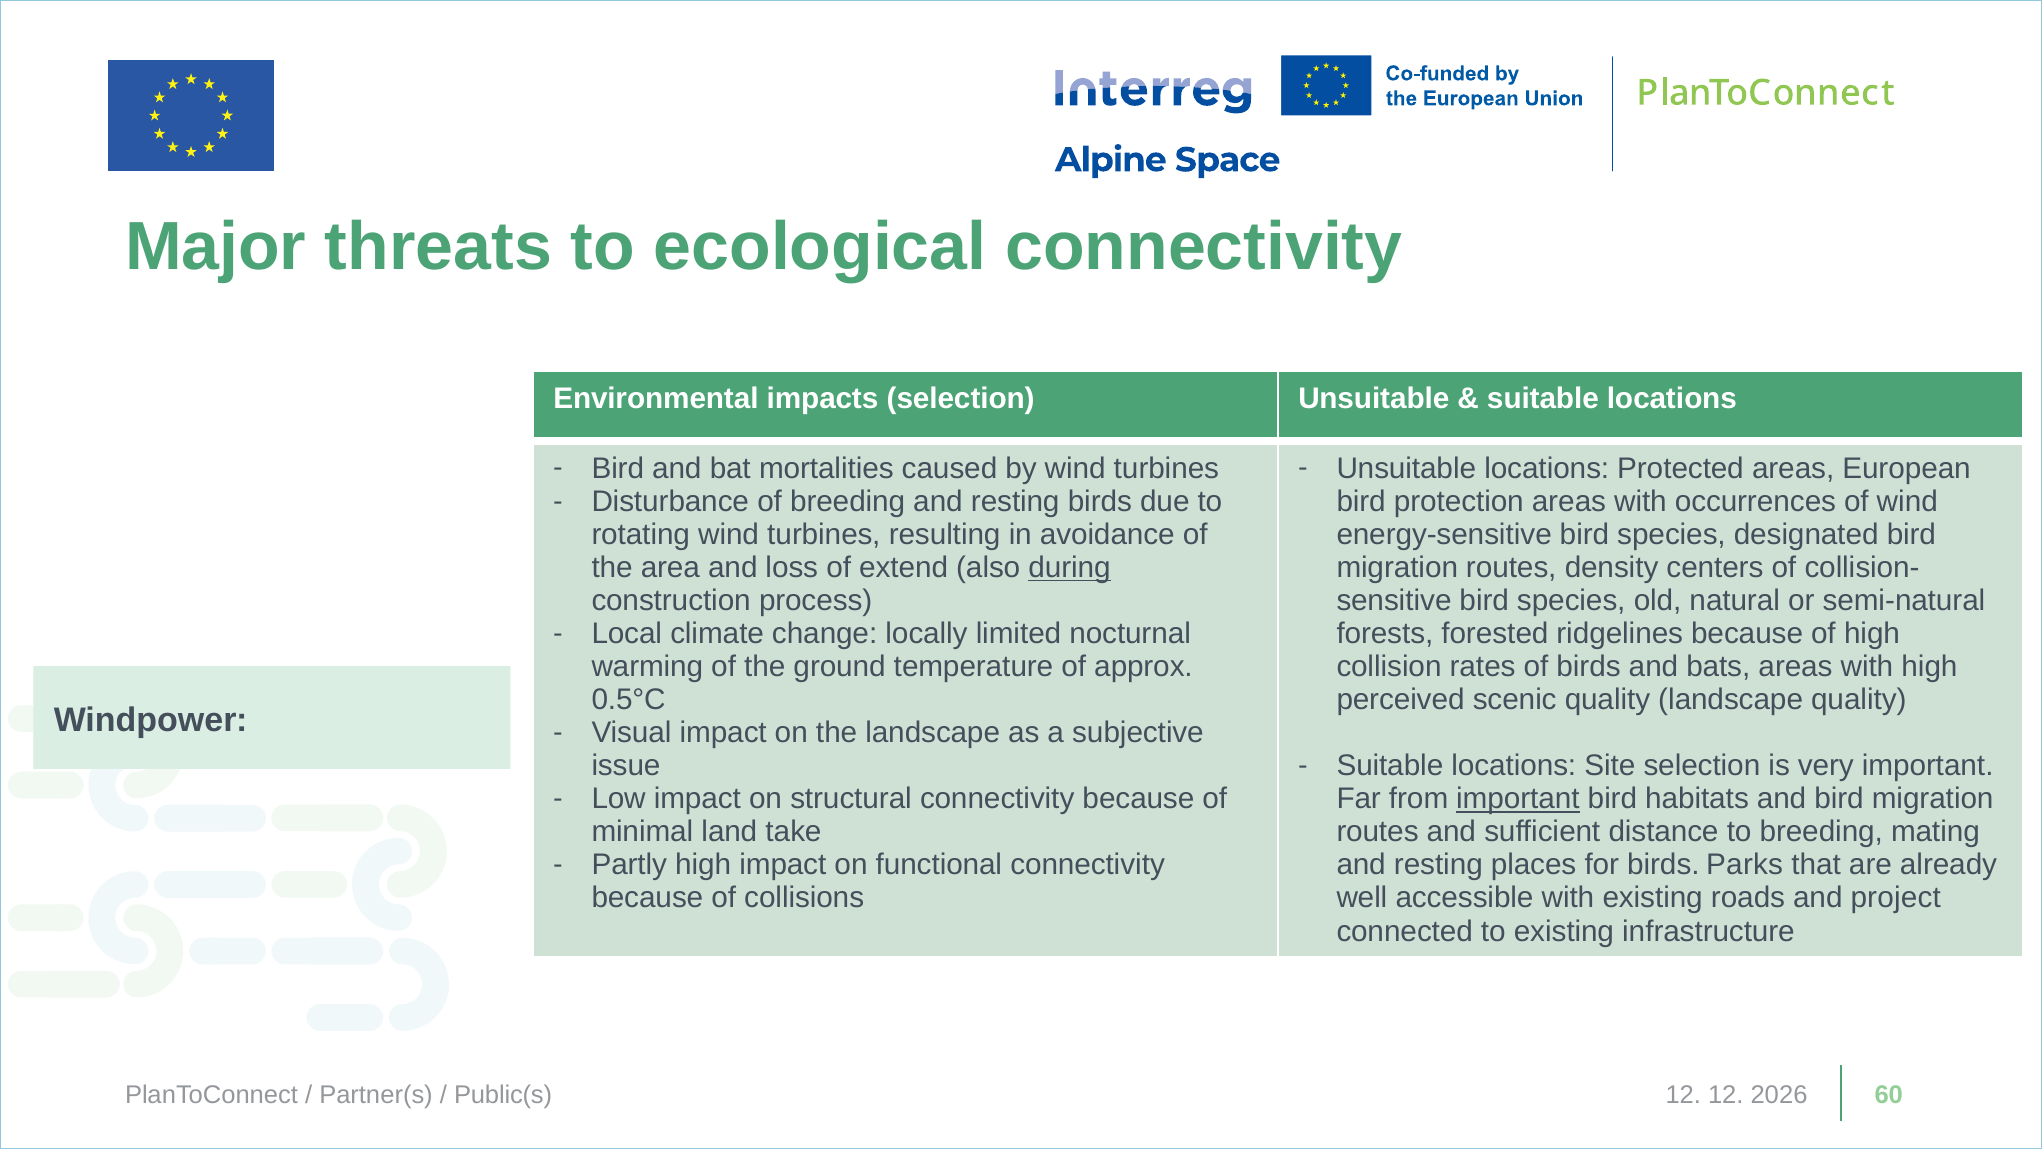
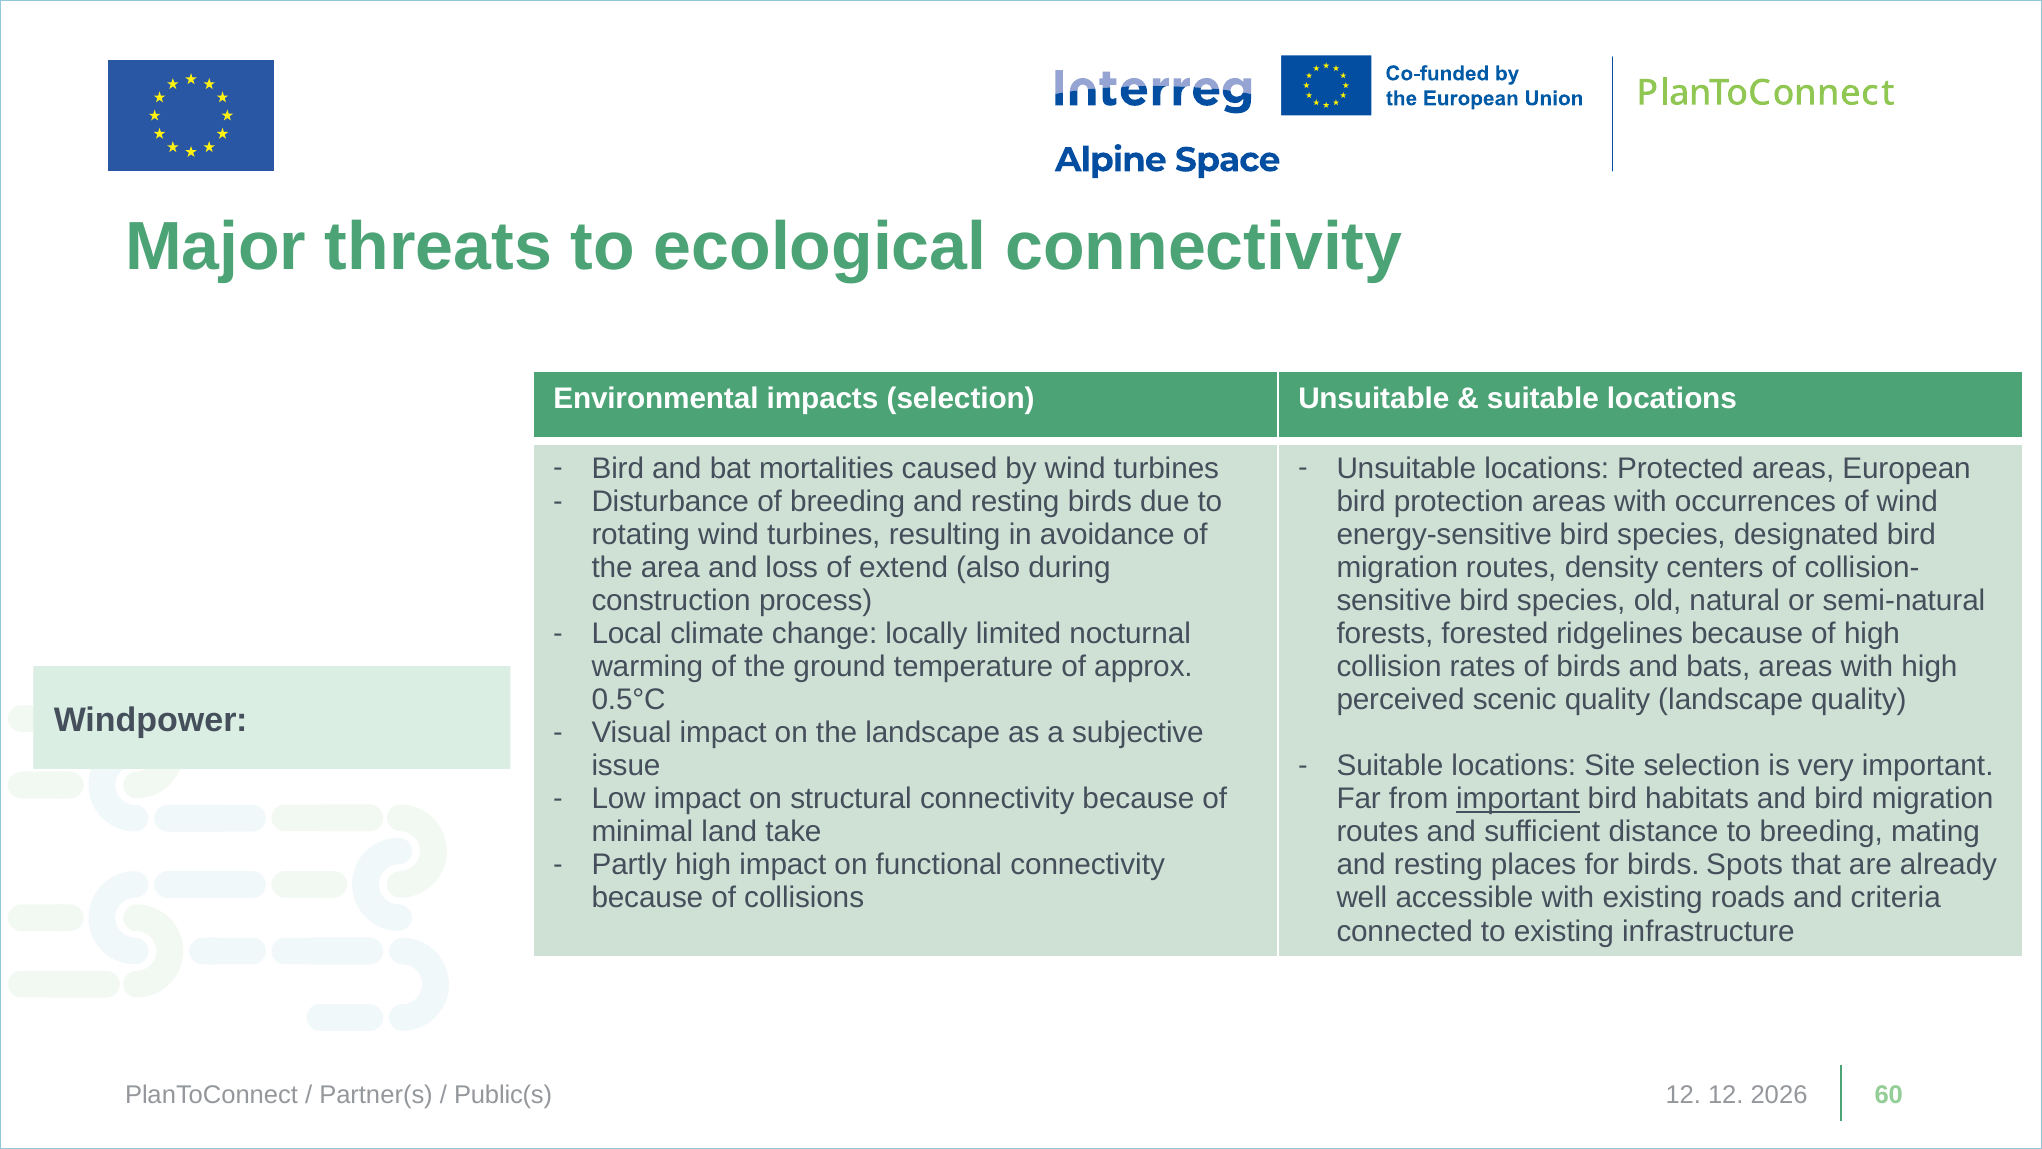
during underline: present -> none
Parks: Parks -> Spots
project: project -> criteria
